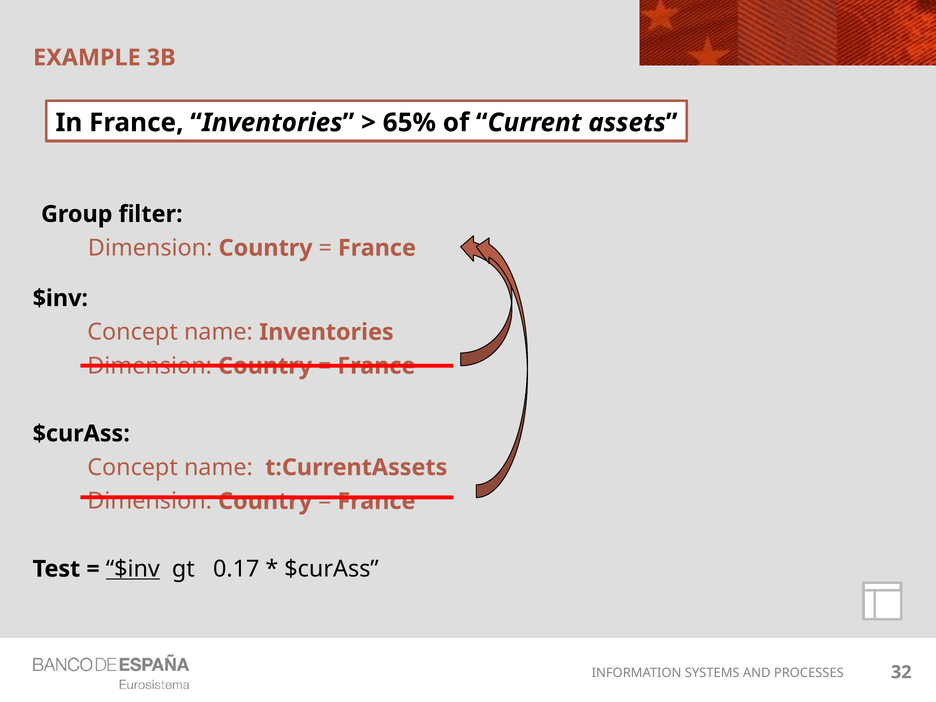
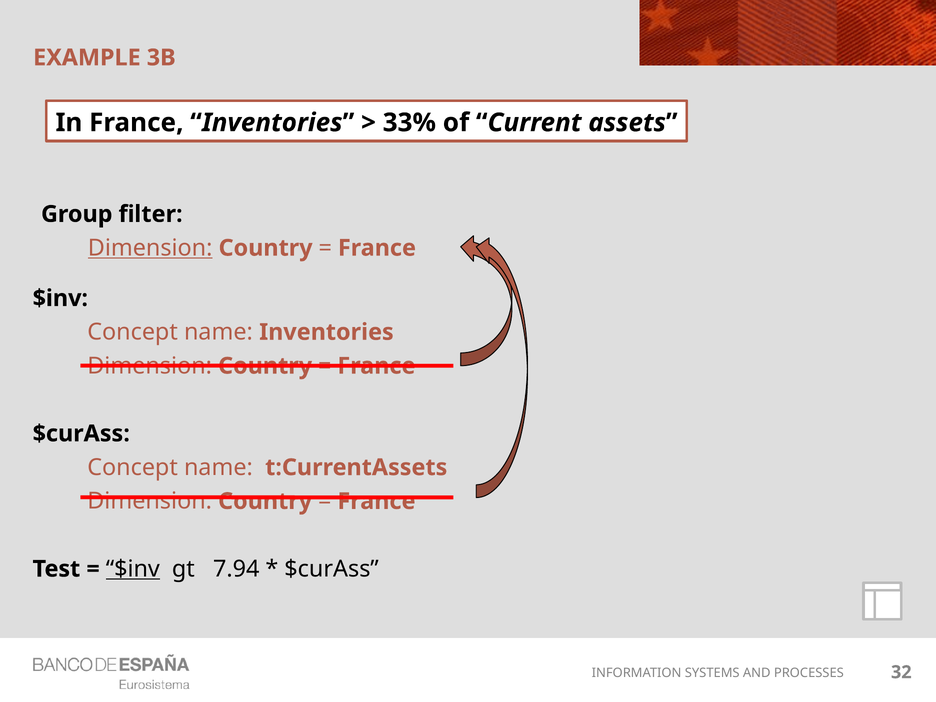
65%: 65% -> 33%
Dimension at (150, 248) underline: none -> present
0.17: 0.17 -> 7.94
